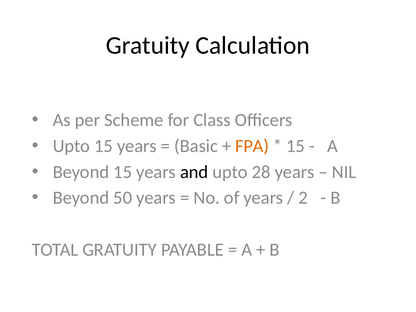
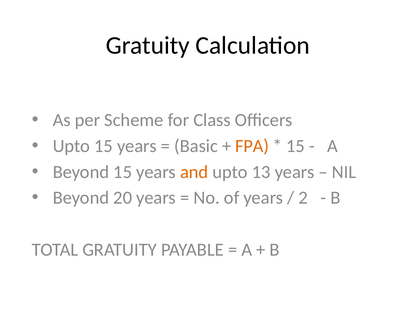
and colour: black -> orange
28: 28 -> 13
50: 50 -> 20
